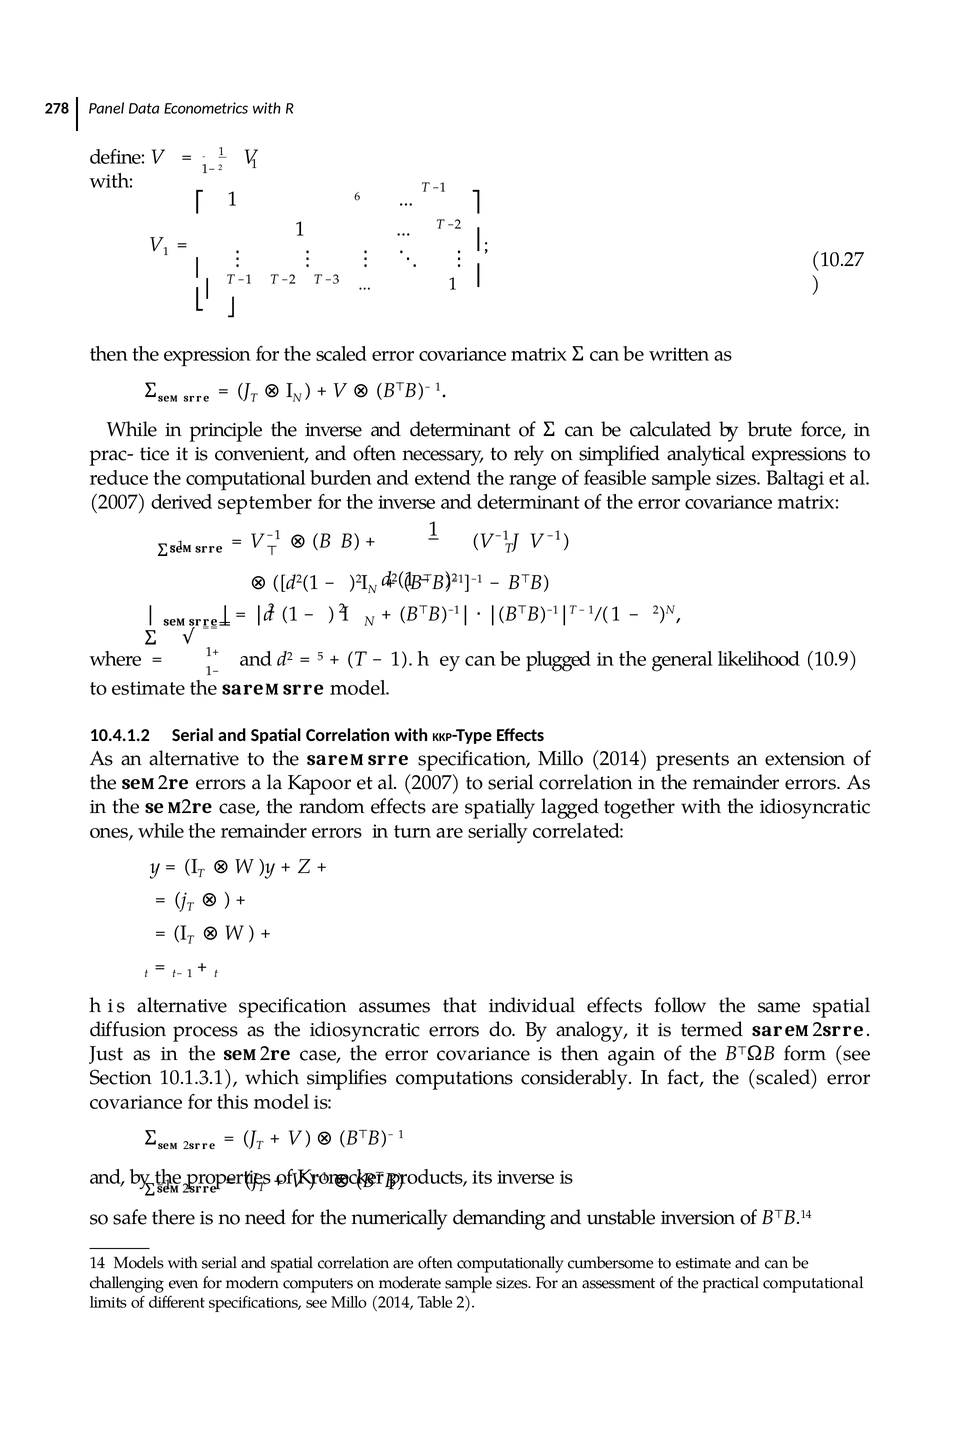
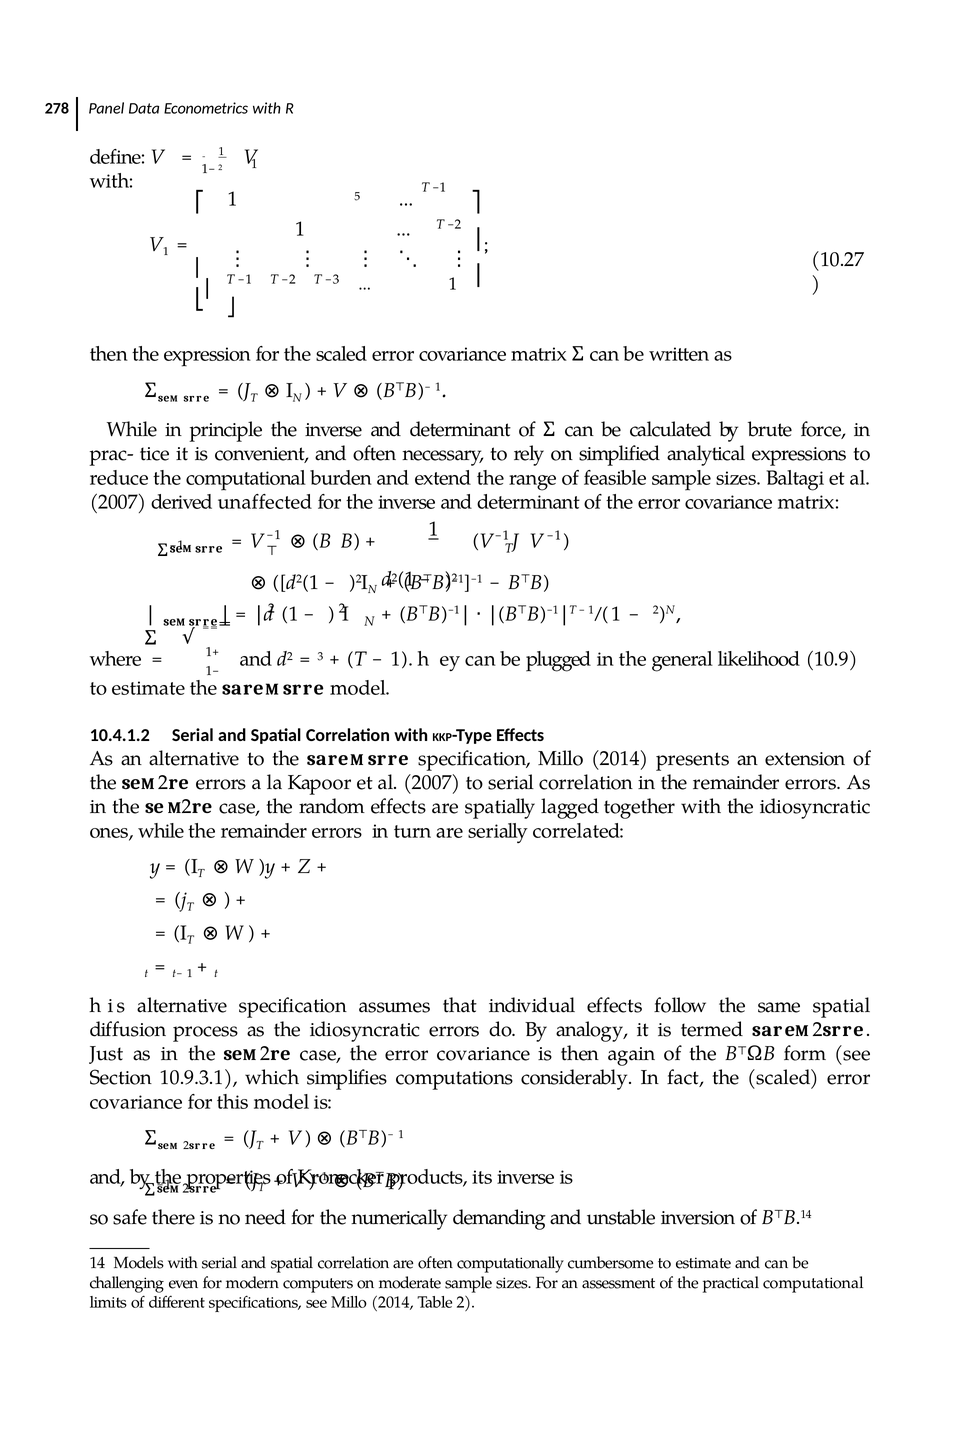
6: 6 -> 5
september: september -> unaffected
5: 5 -> 3
10.1.3.1: 10.1.3.1 -> 10.9.3.1
